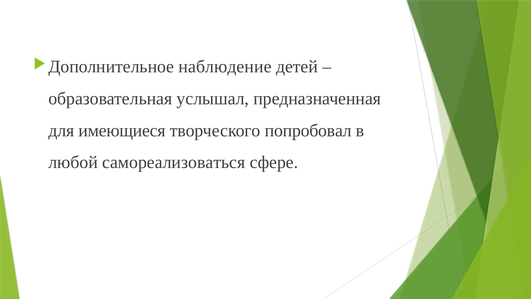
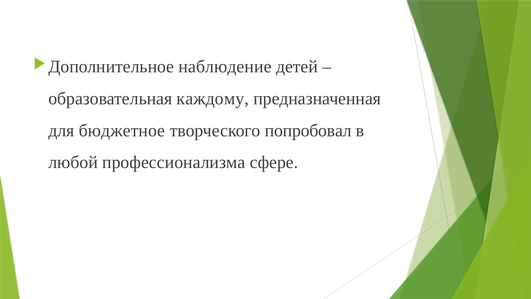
услышал: услышал -> каждому
имеющиеся: имеющиеся -> бюджетное
самореализоваться: самореализоваться -> профессионализма
